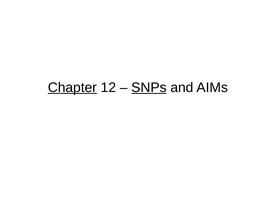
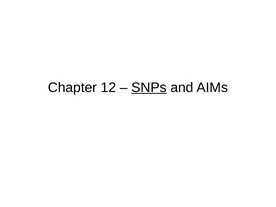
Chapter underline: present -> none
